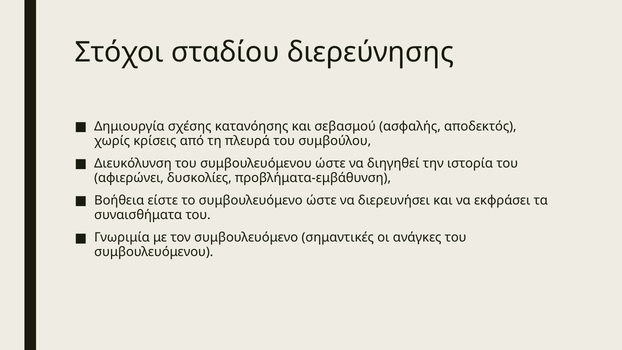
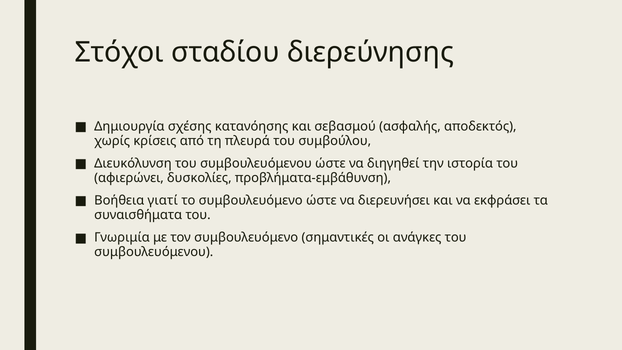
είστε: είστε -> γιατί
